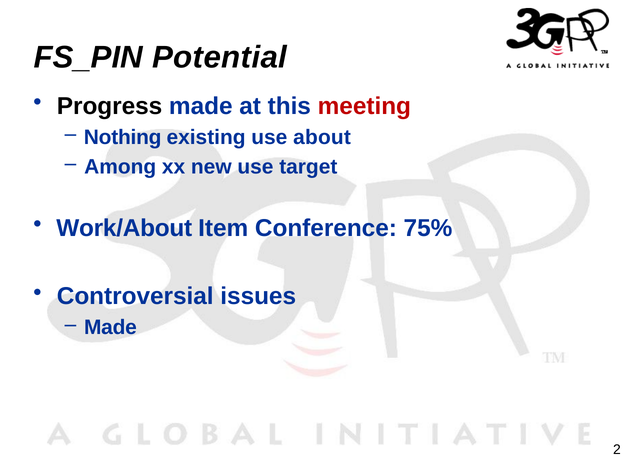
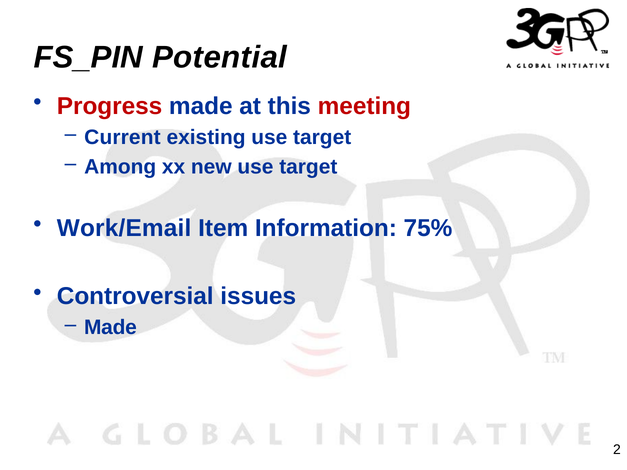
Progress colour: black -> red
Nothing: Nothing -> Current
existing use about: about -> target
Work/About: Work/About -> Work/Email
Conference: Conference -> Information
